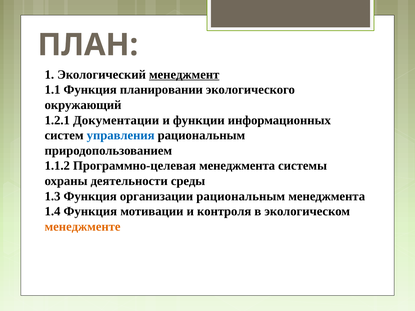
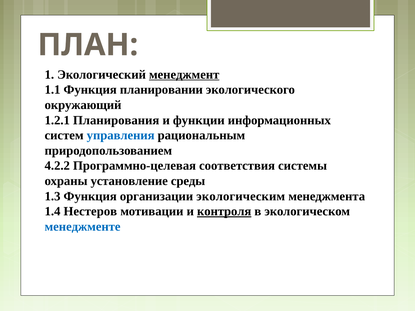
Документации: Документации -> Планирования
1.1.2: 1.1.2 -> 4.2.2
Программно-целевая менеджмента: менеджмента -> соответствия
деятельности: деятельности -> установление
организации рациональным: рациональным -> экологическим
1.4 Функция: Функция -> Нестеров
контроля underline: none -> present
менеджменте colour: orange -> blue
